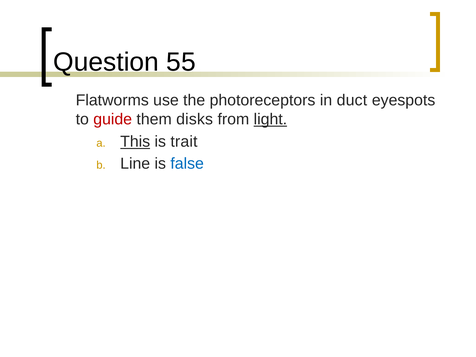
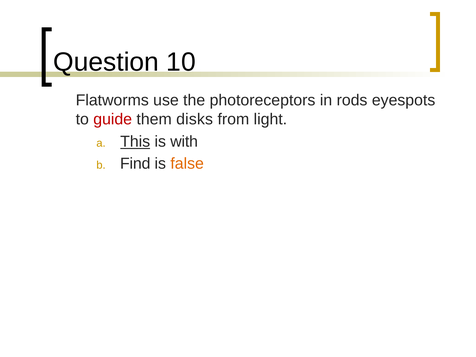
55: 55 -> 10
duct: duct -> rods
light underline: present -> none
trait: trait -> with
Line: Line -> Find
false colour: blue -> orange
